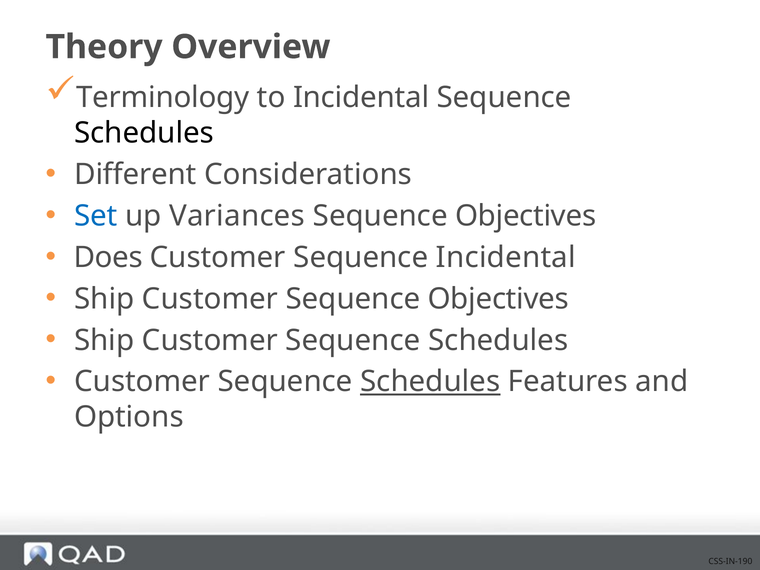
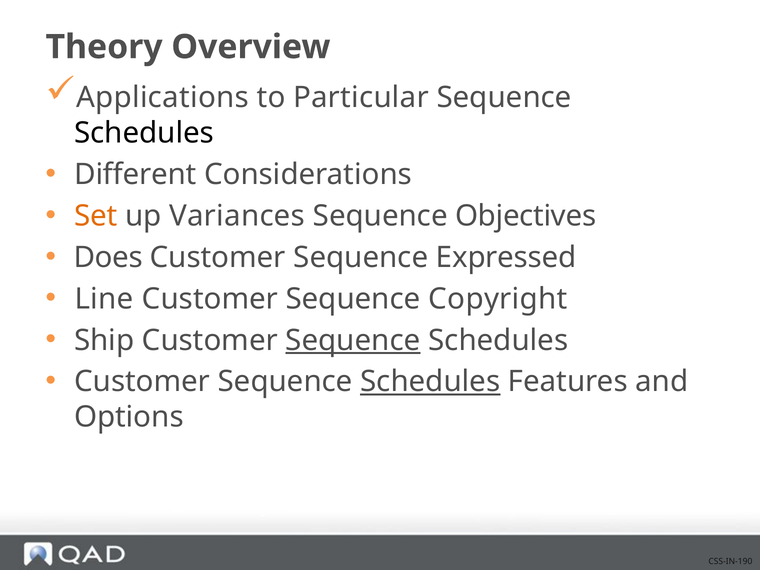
Terminology: Terminology -> Applications
to Incidental: Incidental -> Particular
Set colour: blue -> orange
Sequence Incidental: Incidental -> Expressed
Ship at (104, 299): Ship -> Line
Customer Sequence Objectives: Objectives -> Copyright
Sequence at (353, 340) underline: none -> present
